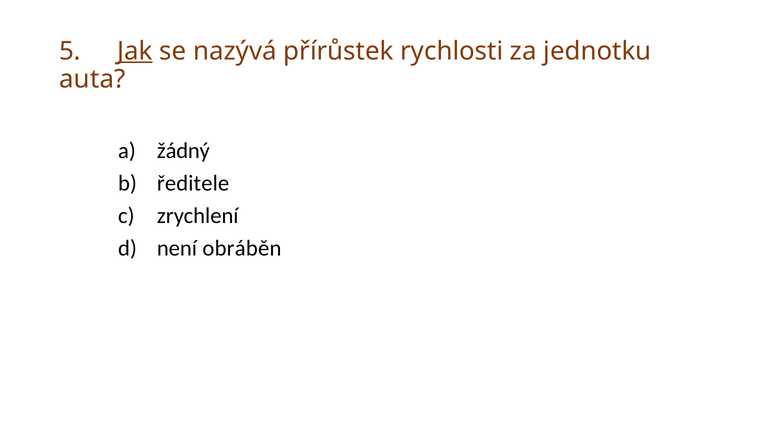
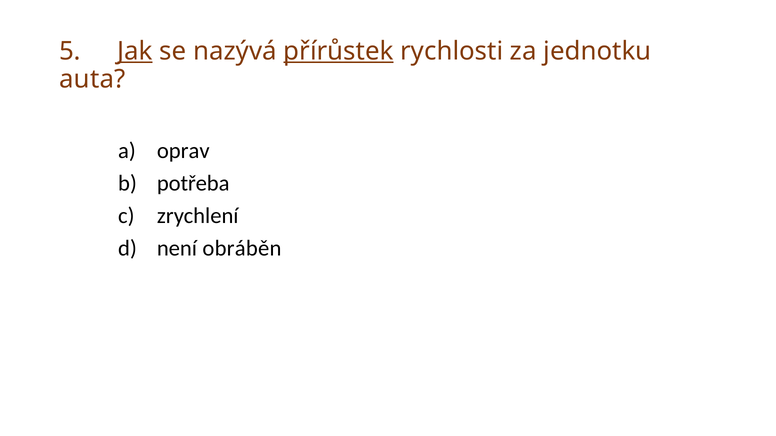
přírůstek underline: none -> present
žádný: žádný -> oprav
ředitele: ředitele -> potřeba
